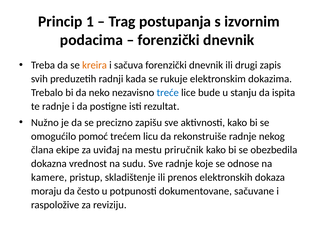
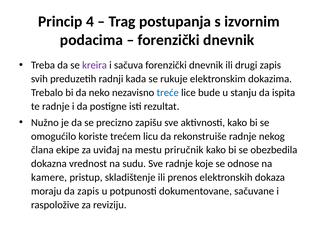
1: 1 -> 4
kreira colour: orange -> purple
pomoć: pomoć -> koriste
da često: često -> zapis
